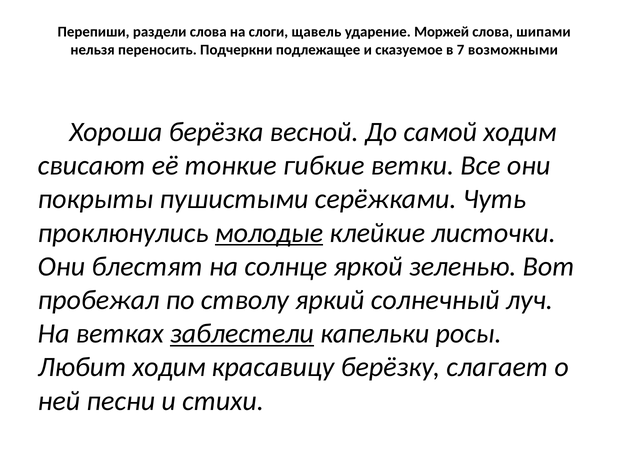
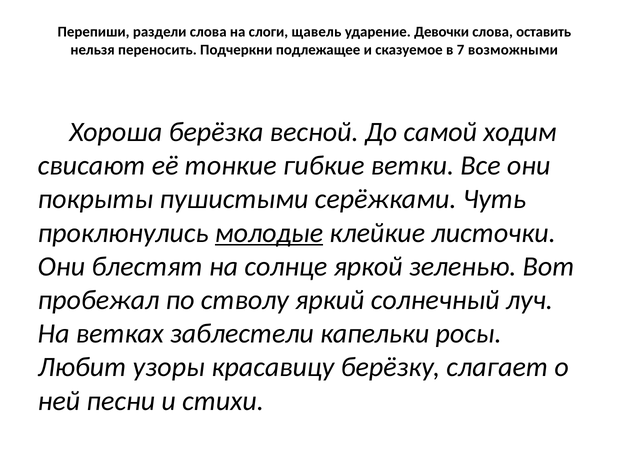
Моржей: Моржей -> Девочки
шипами: шипами -> оставить
заблестели underline: present -> none
Любит ходим: ходим -> узоры
